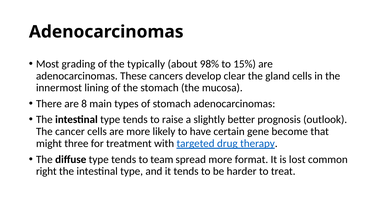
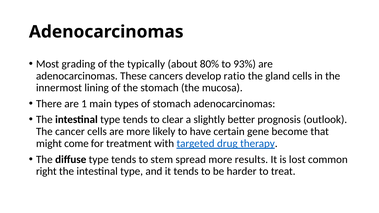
98%: 98% -> 80%
15%: 15% -> 93%
clear: clear -> ratio
8: 8 -> 1
raise: raise -> clear
three: three -> come
team: team -> stem
format: format -> results
